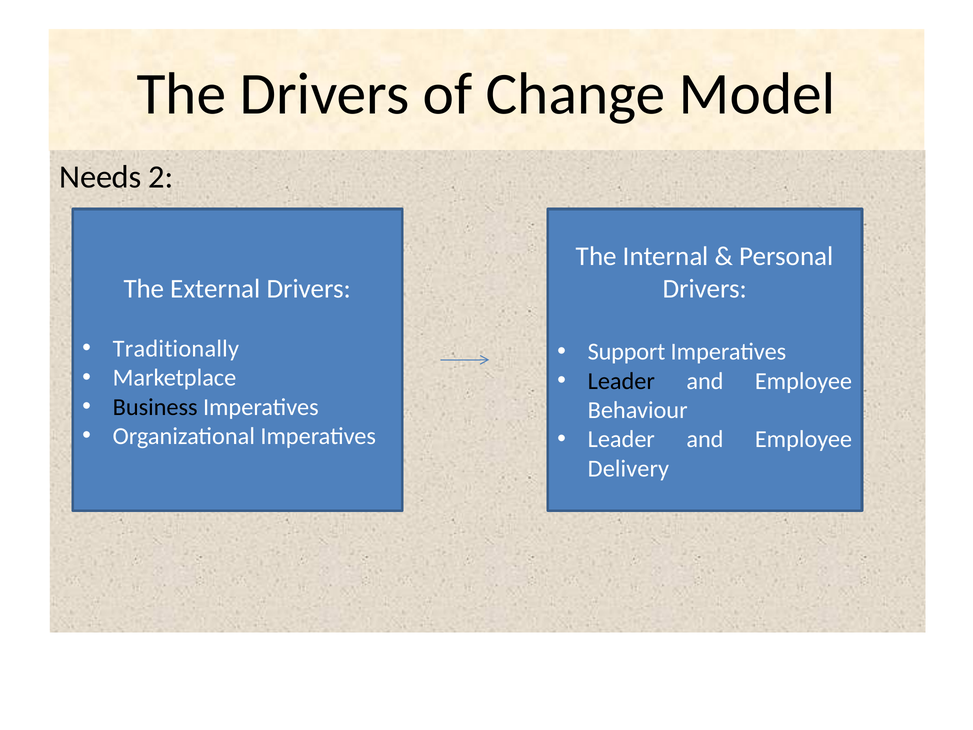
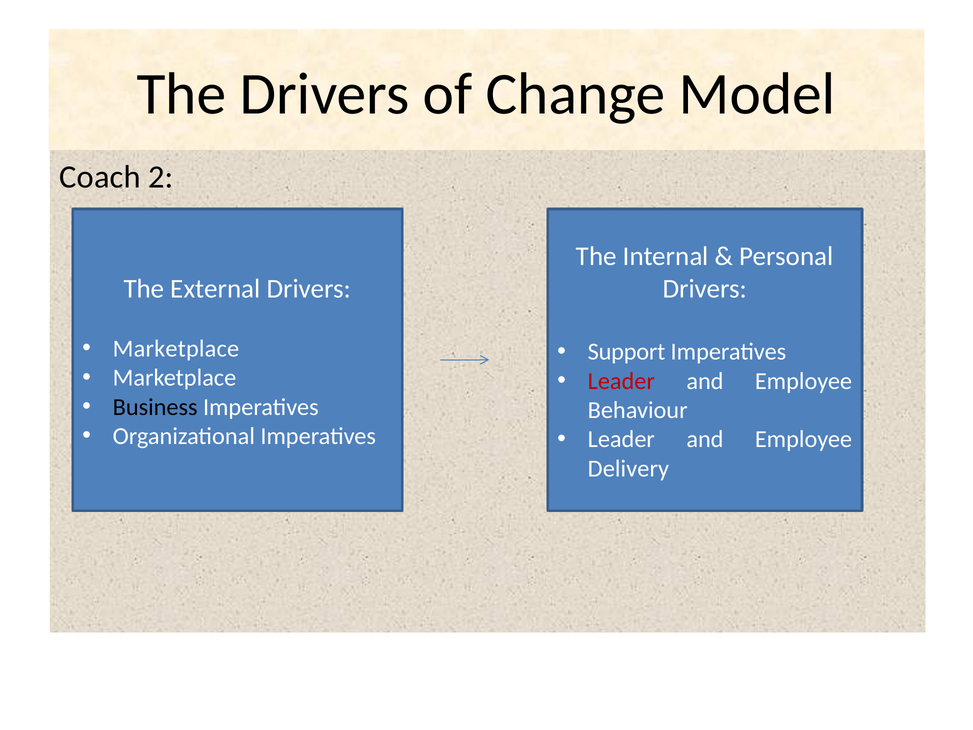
Needs: Needs -> Coach
Traditionally at (176, 348): Traditionally -> Marketplace
Leader at (621, 381) colour: black -> red
